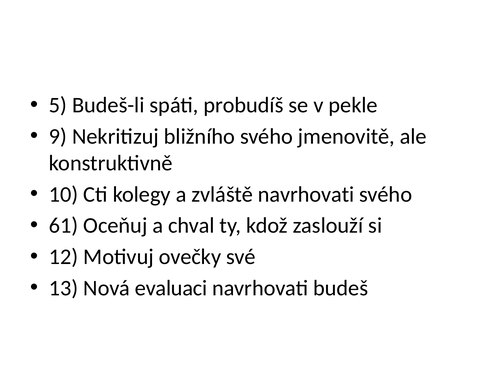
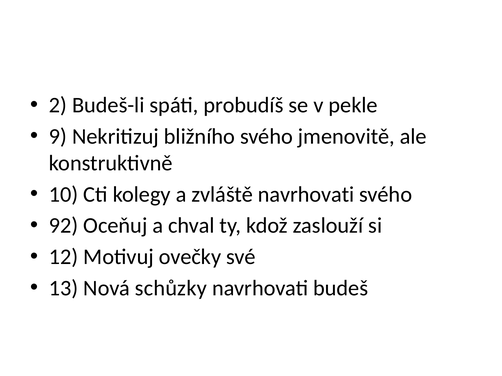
5: 5 -> 2
61: 61 -> 92
evaluaci: evaluaci -> schůzky
